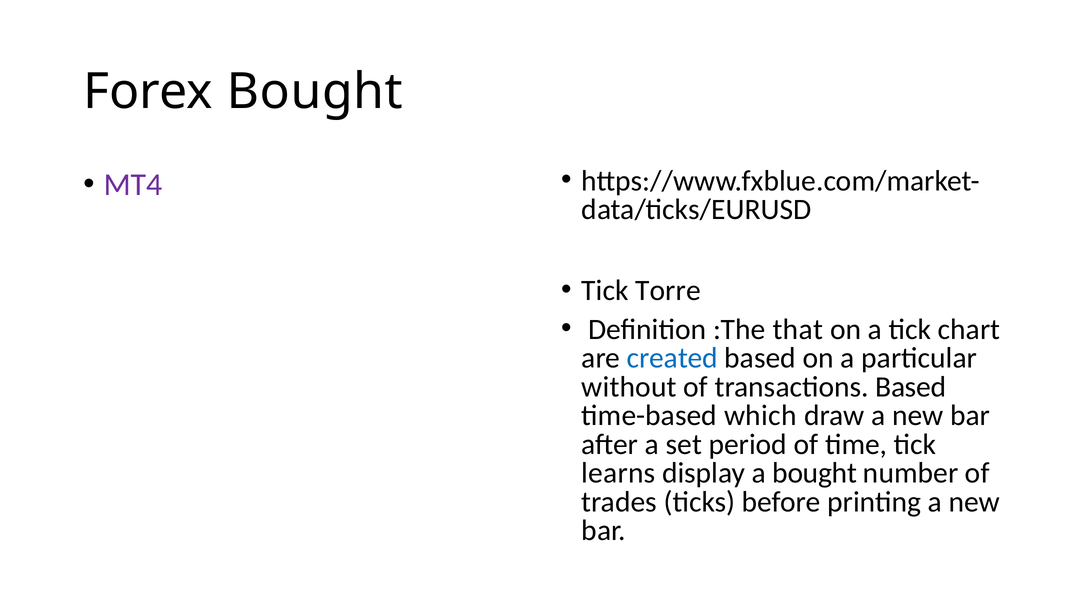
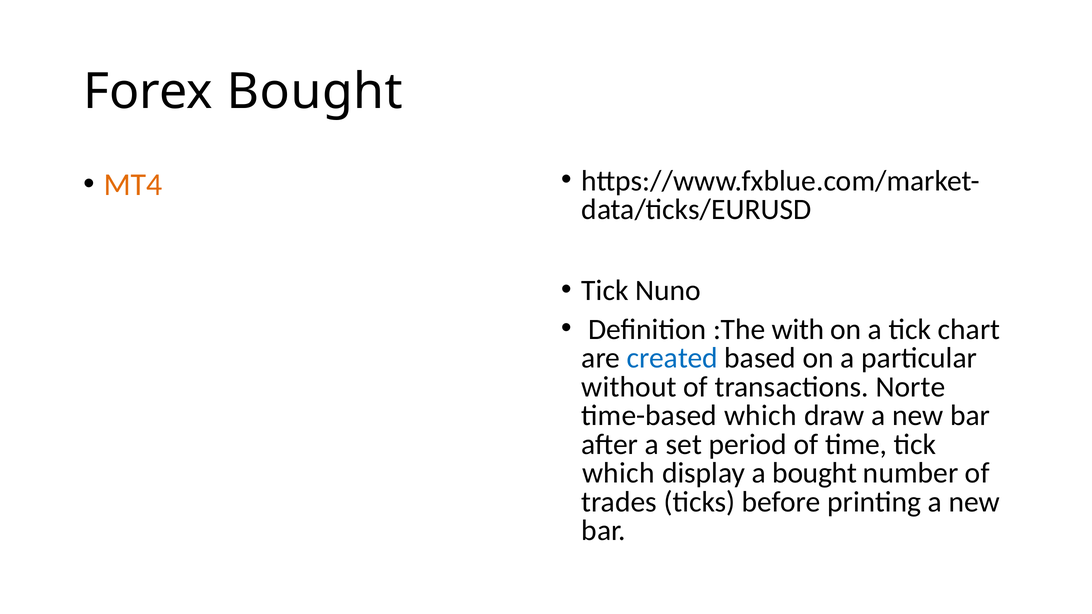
MT4 colour: purple -> orange
Torre: Torre -> Nuno
that: that -> with
transactions Based: Based -> Norte
learns at (618, 473): learns -> which
